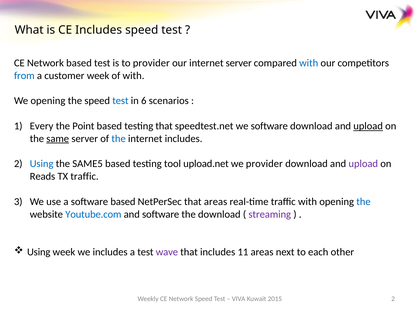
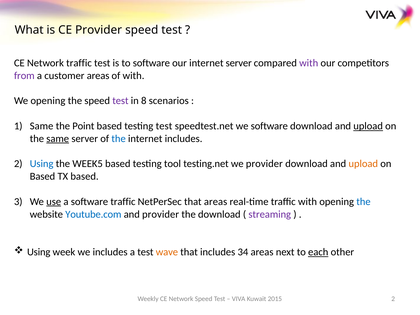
CE Includes: Includes -> Provider
Network based: based -> traffic
to provider: provider -> software
with at (309, 63) colour: blue -> purple
from colour: blue -> purple
customer week: week -> areas
test at (120, 101) colour: blue -> purple
6: 6 -> 8
Every at (42, 126): Every -> Same
testing that: that -> test
SAME5: SAME5 -> WEEK5
upload.net: upload.net -> testing.net
upload at (363, 164) colour: purple -> orange
Reads at (42, 176): Reads -> Based
TX traffic: traffic -> based
use underline: none -> present
software based: based -> traffic
and software: software -> provider
wave colour: purple -> orange
11: 11 -> 34
each underline: none -> present
